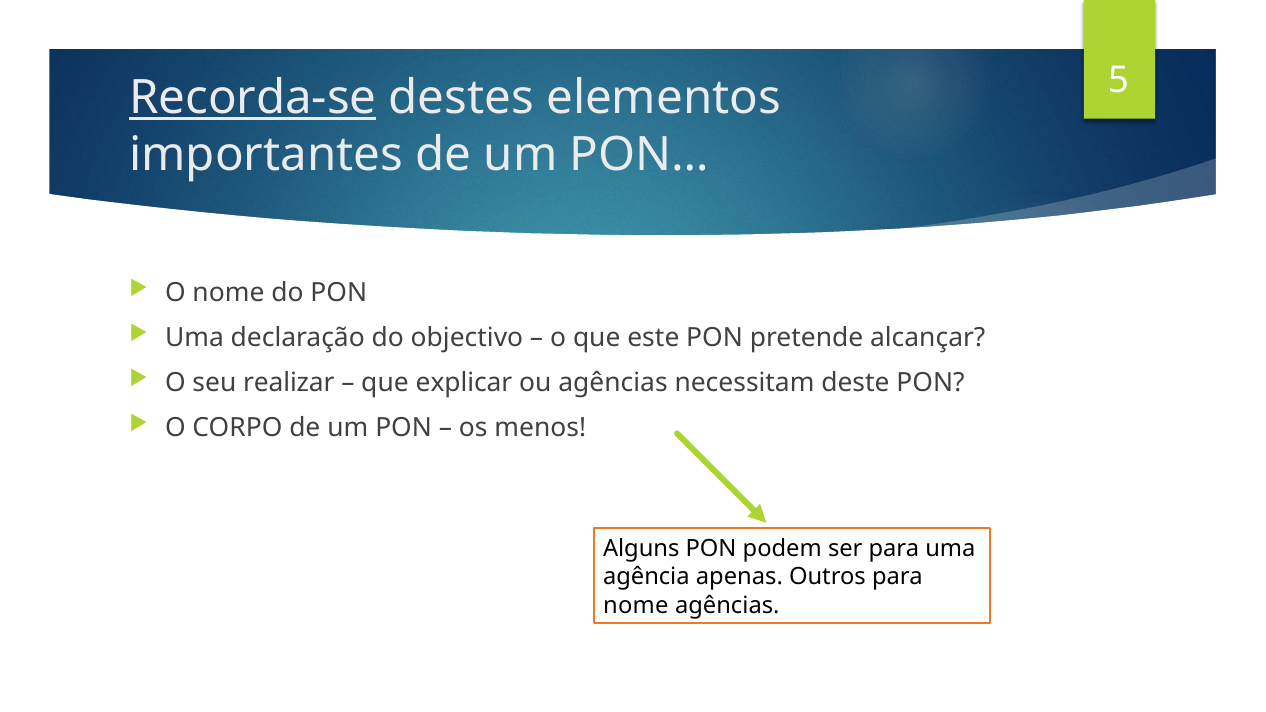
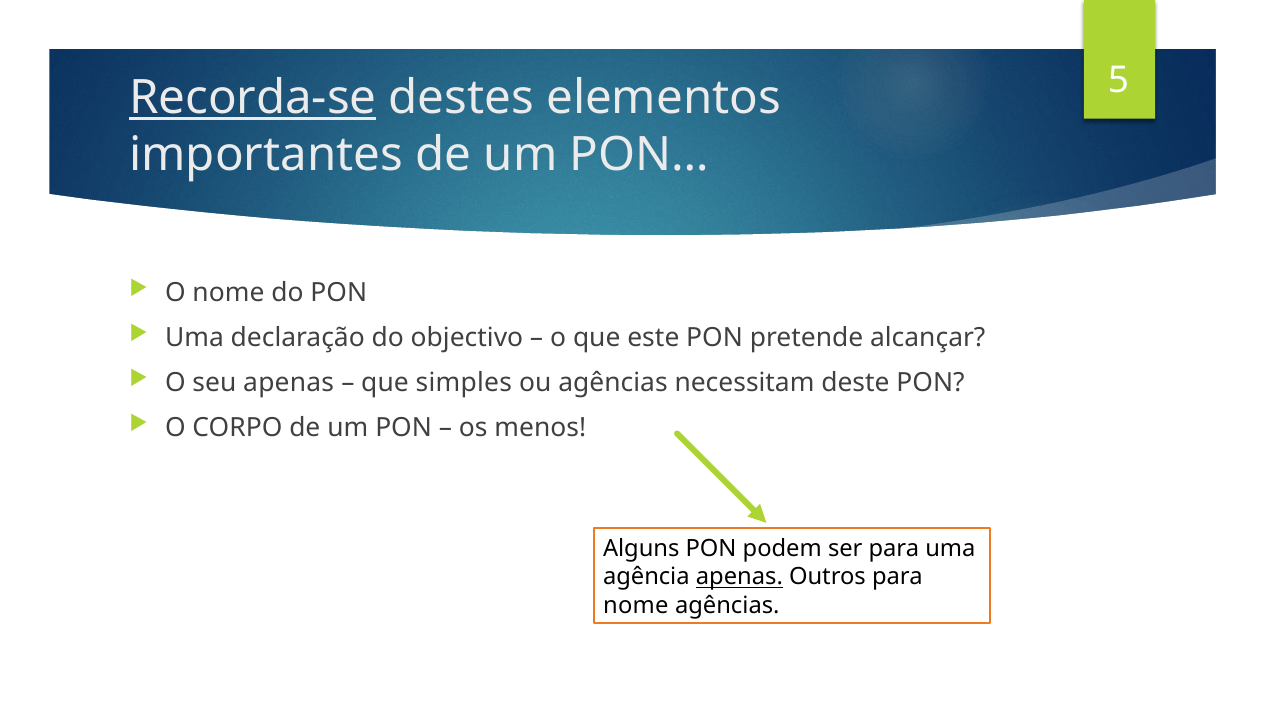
seu realizar: realizar -> apenas
explicar: explicar -> simples
apenas at (739, 577) underline: none -> present
